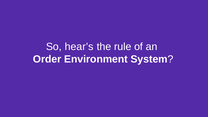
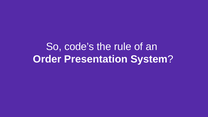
hear’s: hear’s -> code’s
Environment: Environment -> Presentation
